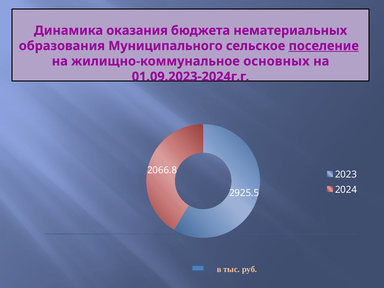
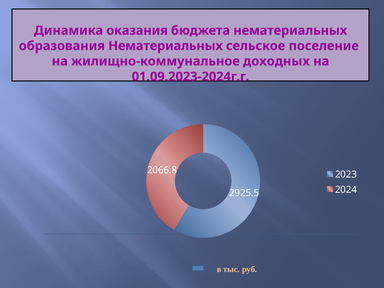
образования Муниципального: Муниципального -> Нематериальных
поселение underline: present -> none
основных: основных -> доходных
